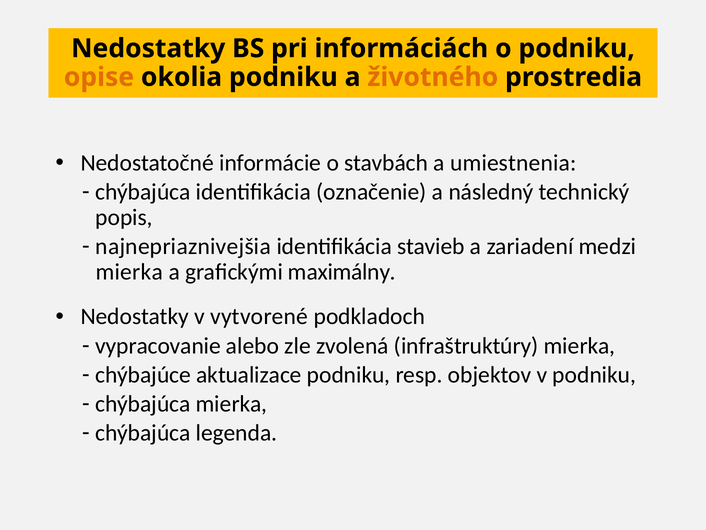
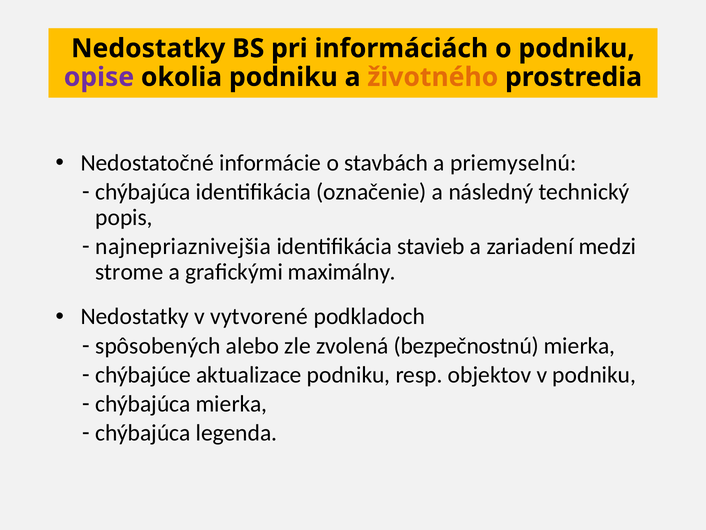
opise colour: orange -> purple
umiestnenia: umiestnenia -> priemyselnú
mierka at (129, 272): mierka -> strome
vypracovanie: vypracovanie -> spôsobených
infraštruktúry: infraštruktúry -> bezpečnostnú
